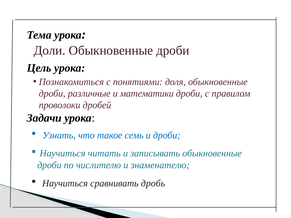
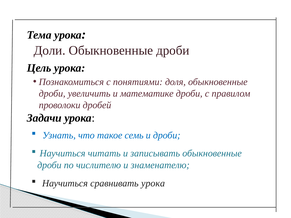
различные: различные -> увеличить
математики: математики -> математике
сравнивать дробь: дробь -> урока
